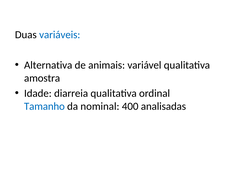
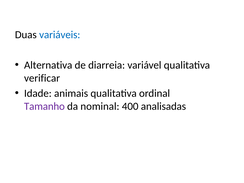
animais: animais -> diarreia
amostra: amostra -> verificar
diarreia: diarreia -> animais
Tamanho colour: blue -> purple
